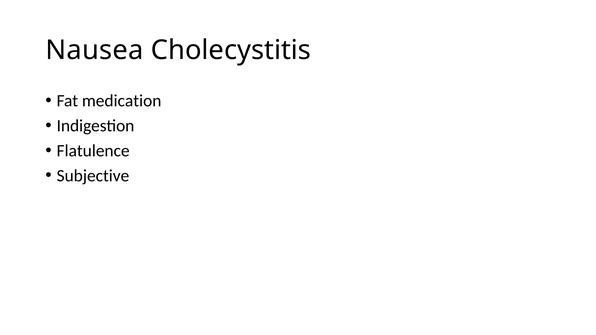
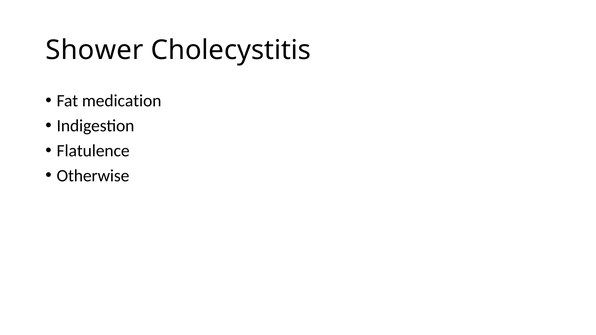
Nausea: Nausea -> Shower
Subjective: Subjective -> Otherwise
